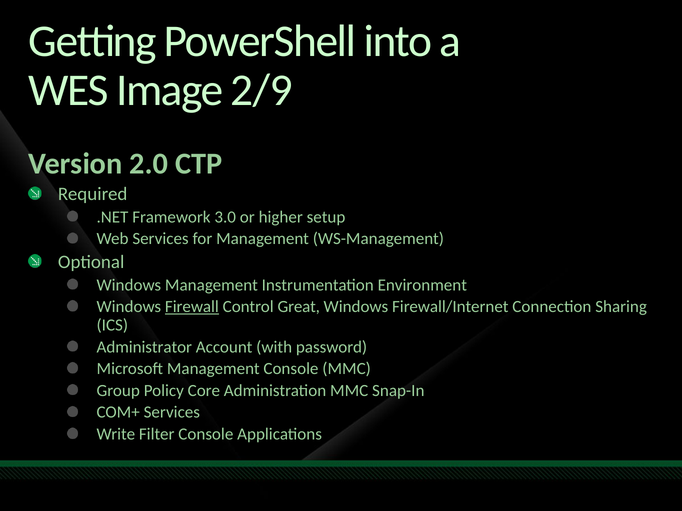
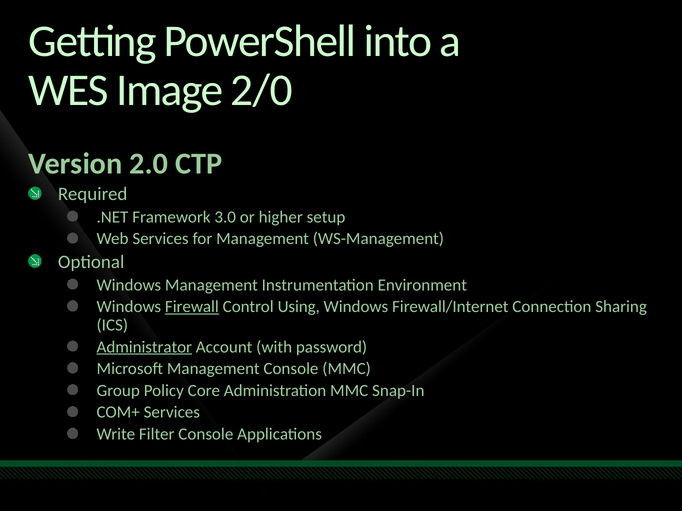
2/9: 2/9 -> 2/0
Great: Great -> Using
Administrator underline: none -> present
